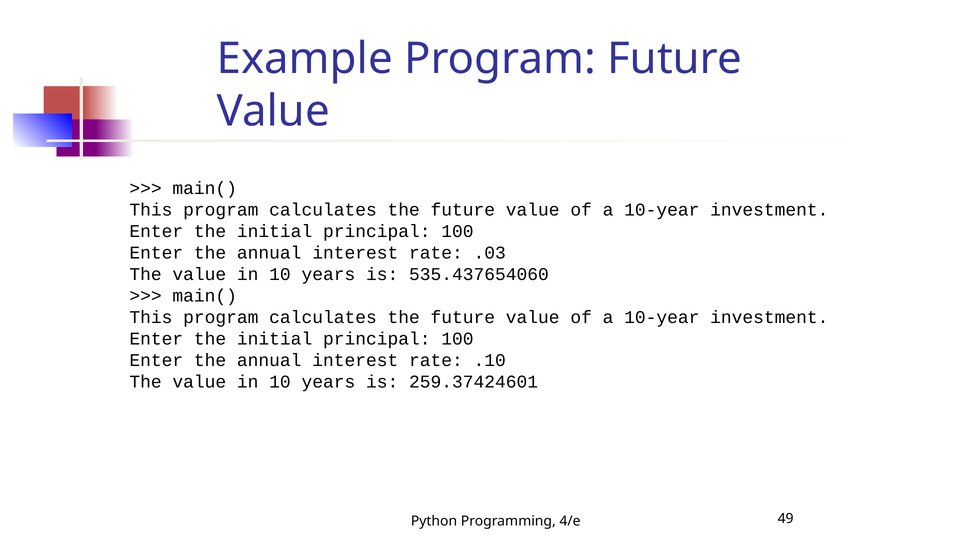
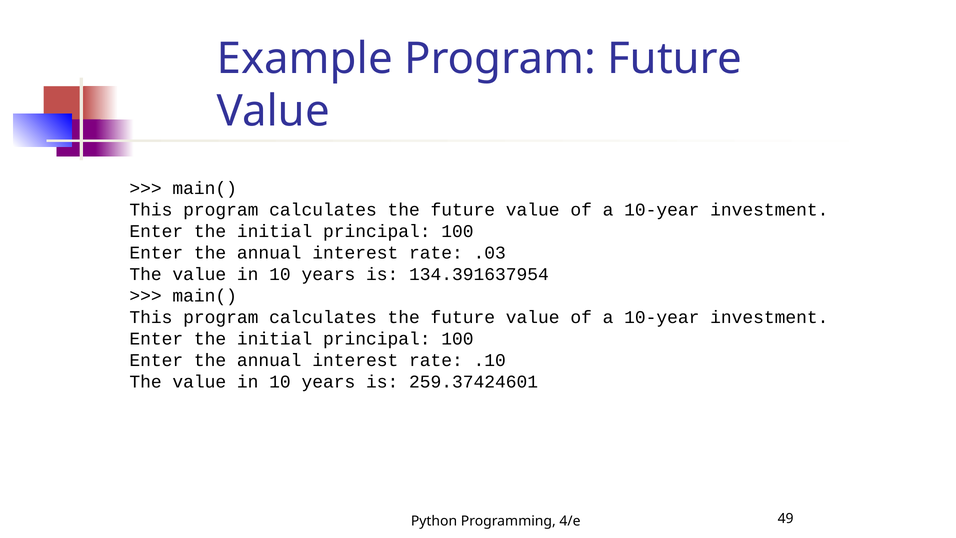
535.437654060: 535.437654060 -> 134.391637954
